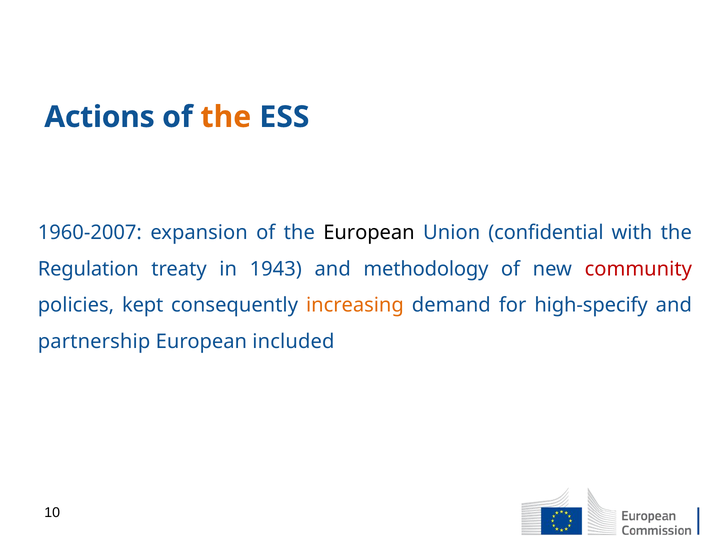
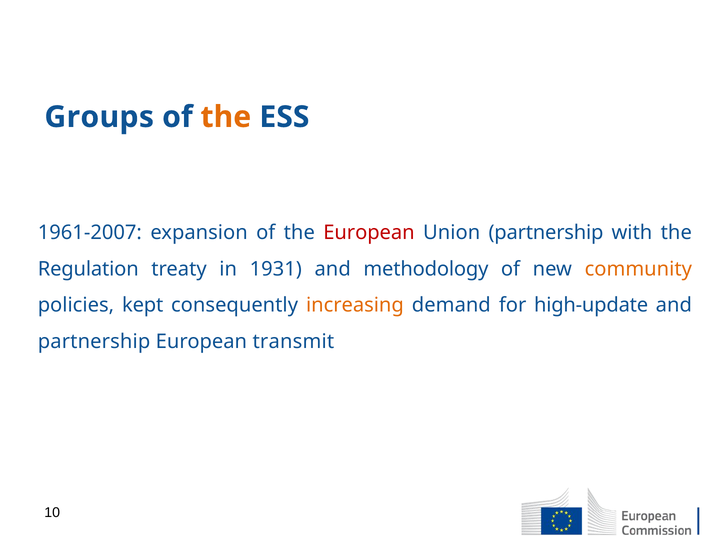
Actions: Actions -> Groups
1960-2007: 1960-2007 -> 1961-2007
European at (369, 233) colour: black -> red
Union confidential: confidential -> partnership
1943: 1943 -> 1931
community colour: red -> orange
high-specify: high-specify -> high-update
included: included -> transmit
